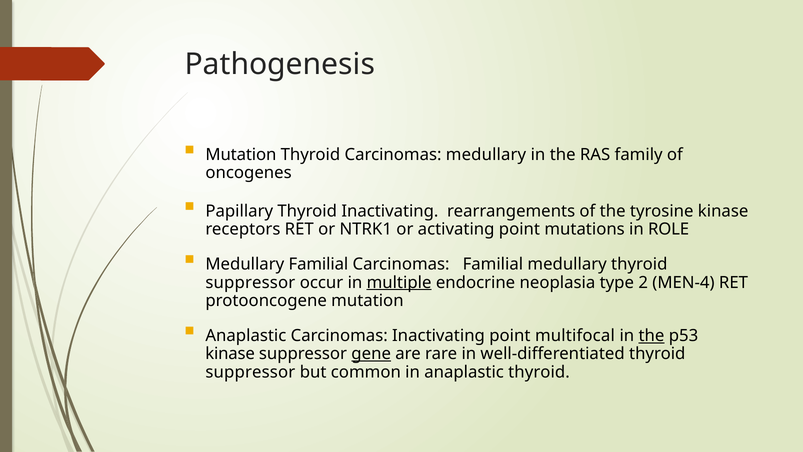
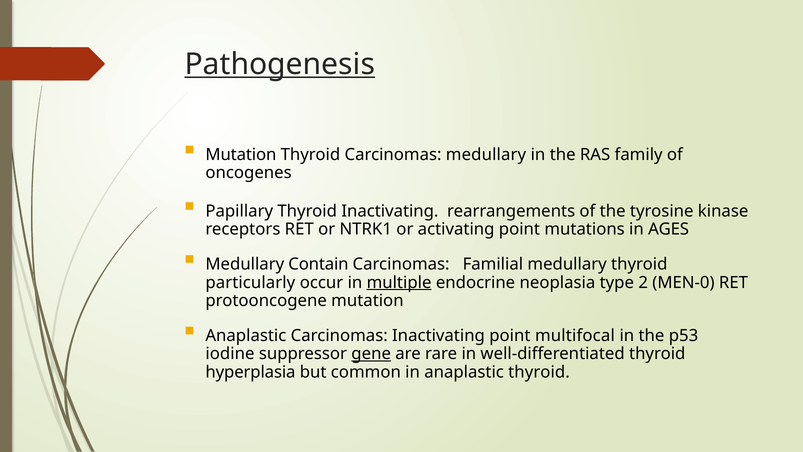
Pathogenesis underline: none -> present
ROLE: ROLE -> AGES
Medullary Familial: Familial -> Contain
suppressor at (250, 282): suppressor -> particularly
MEN-4: MEN-4 -> MEN-0
the at (651, 336) underline: present -> none
kinase at (230, 354): kinase -> iodine
suppressor at (250, 372): suppressor -> hyperplasia
